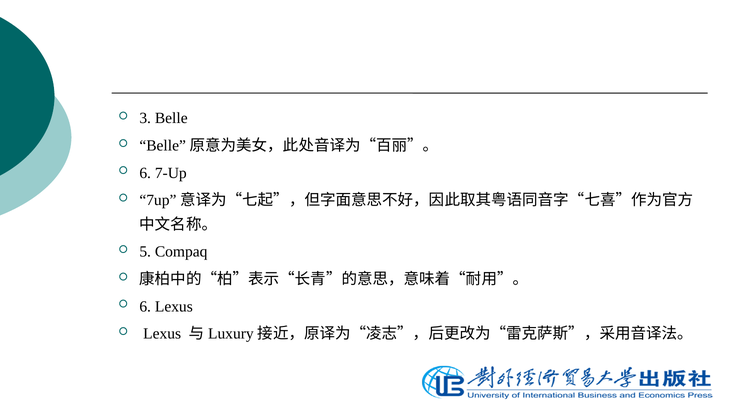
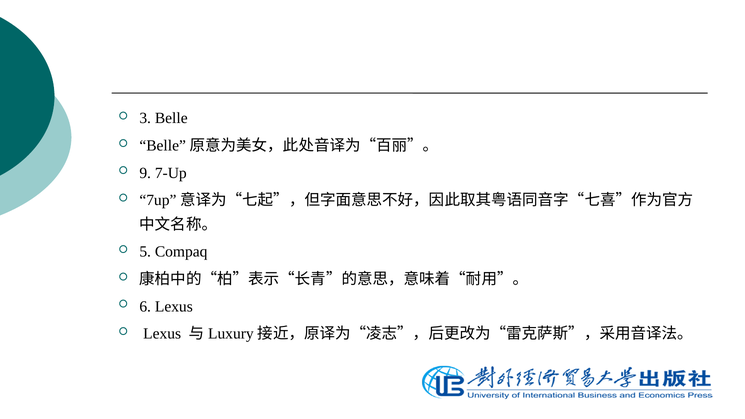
6 at (145, 173): 6 -> 9
